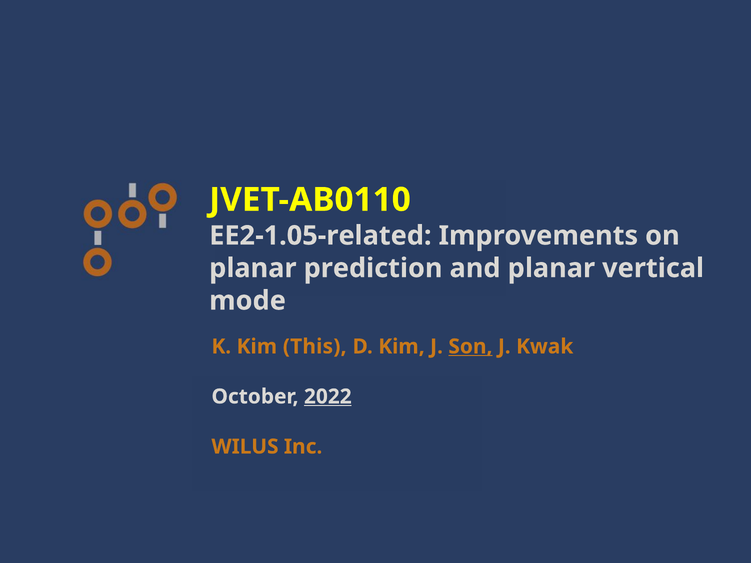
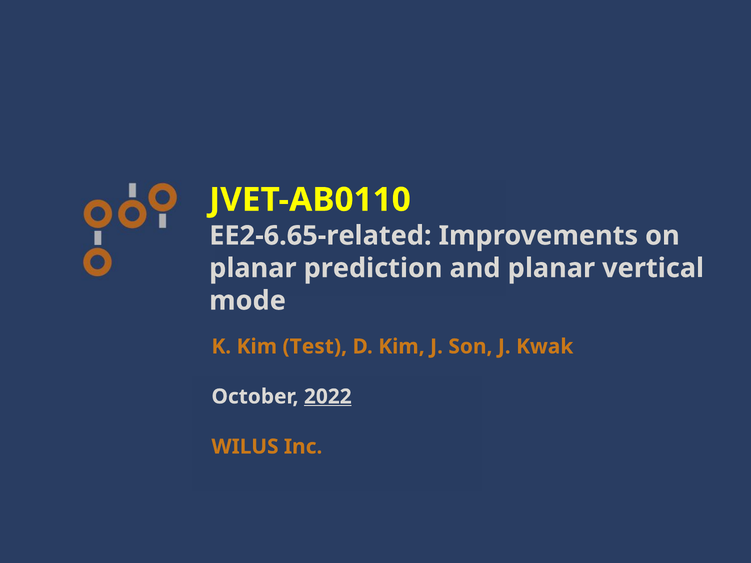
EE2-1.05-related: EE2-1.05-related -> EE2-6.65-related
This: This -> Test
Son underline: present -> none
